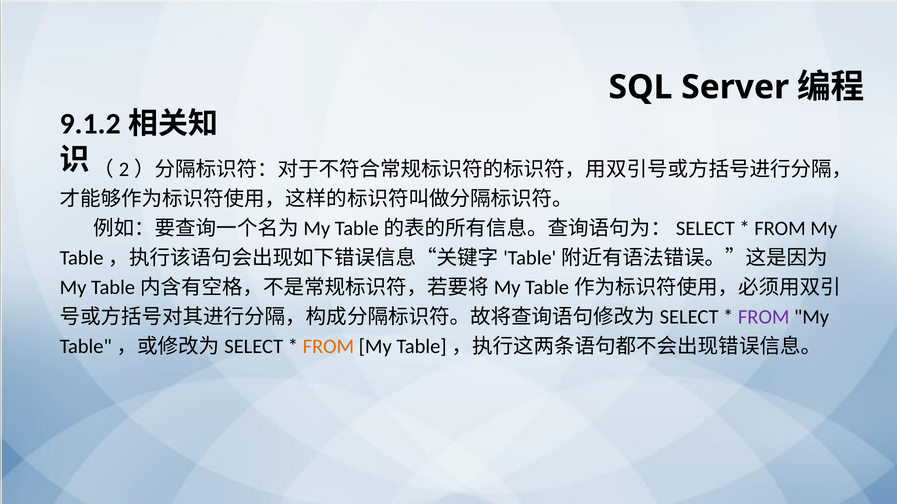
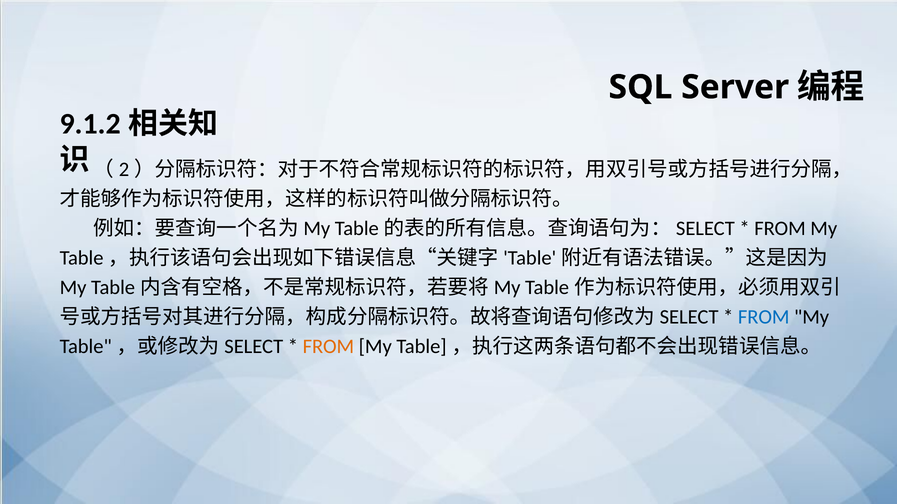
FROM at (764, 317) colour: purple -> blue
